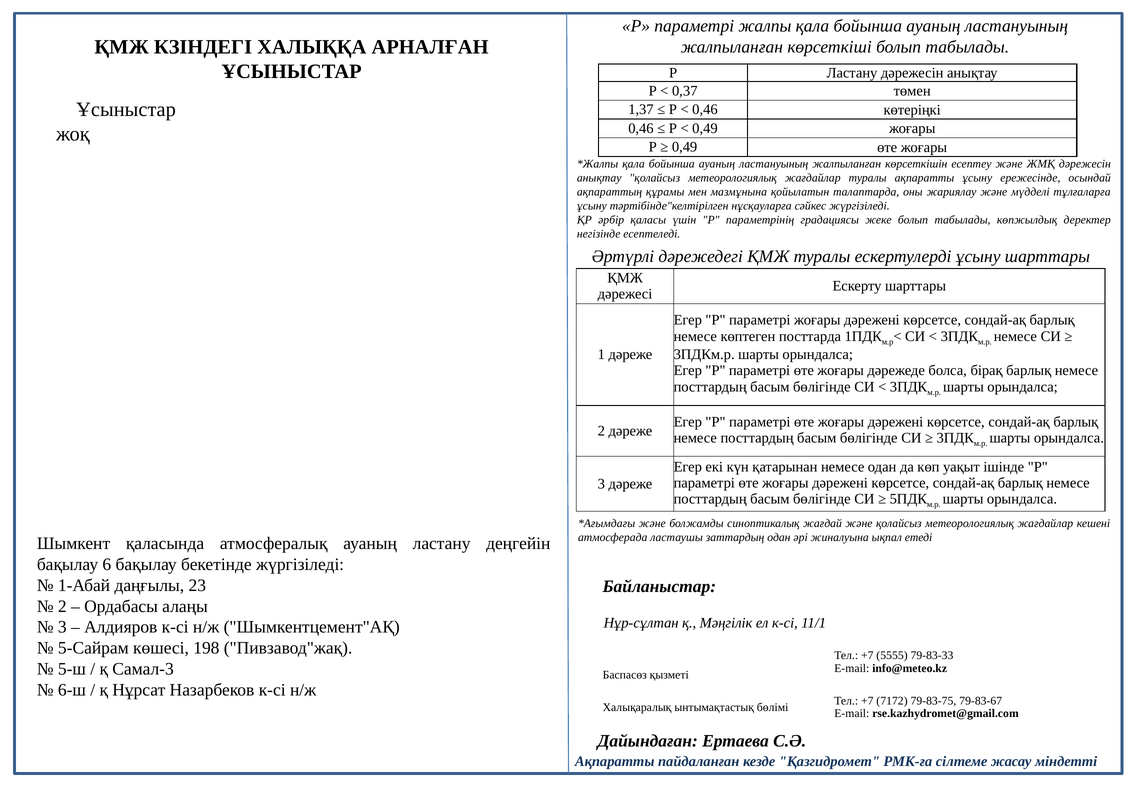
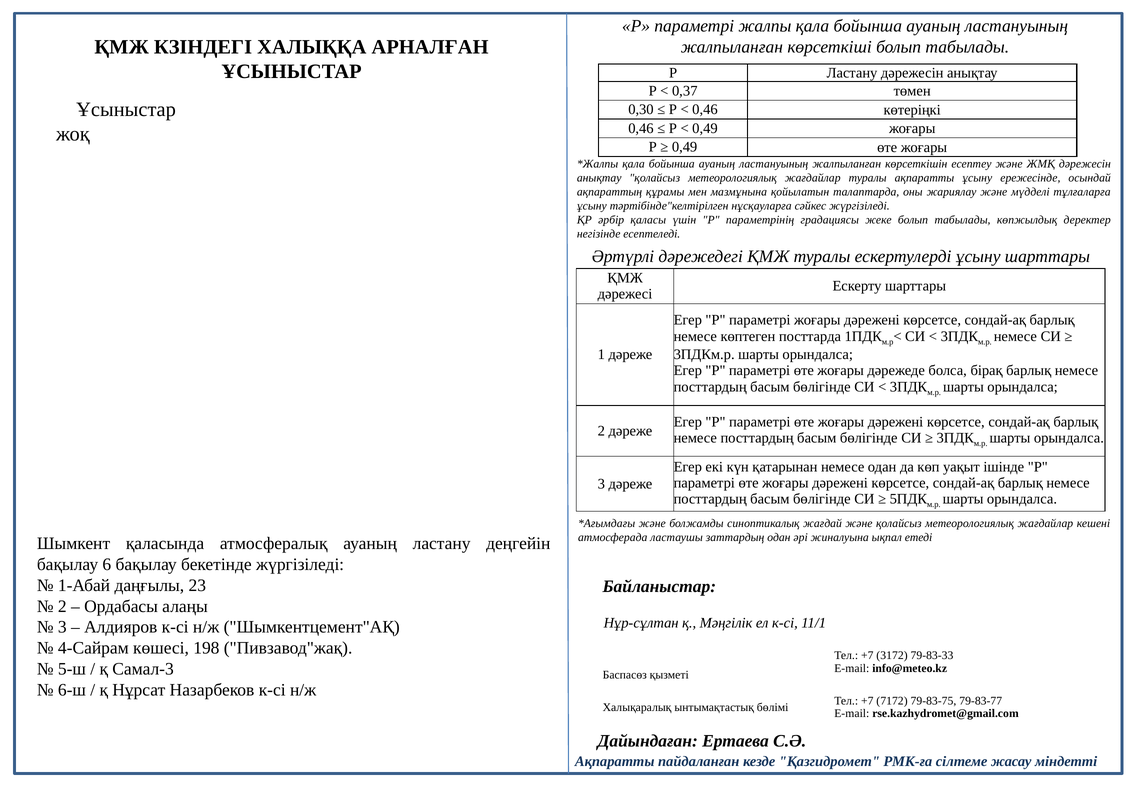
1,37: 1,37 -> 0,30
5-Сайрам: 5-Сайрам -> 4-Сайрам
5555: 5555 -> 3172
79-83-67: 79-83-67 -> 79-83-77
